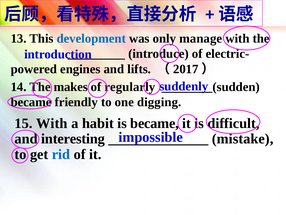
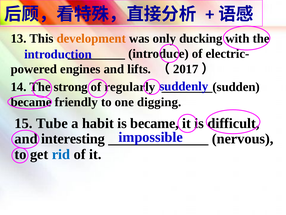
development colour: blue -> orange
manage: manage -> ducking
makes: makes -> strong
15 With: With -> Tube
mistake: mistake -> nervous
